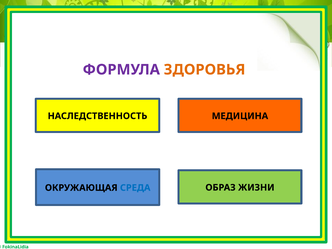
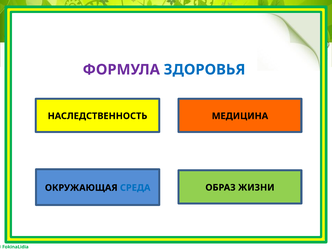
ЗДОРОВЬЯ colour: orange -> blue
